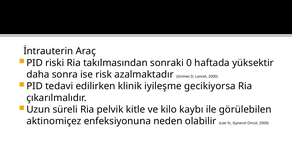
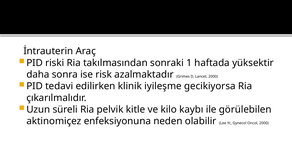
0: 0 -> 1
